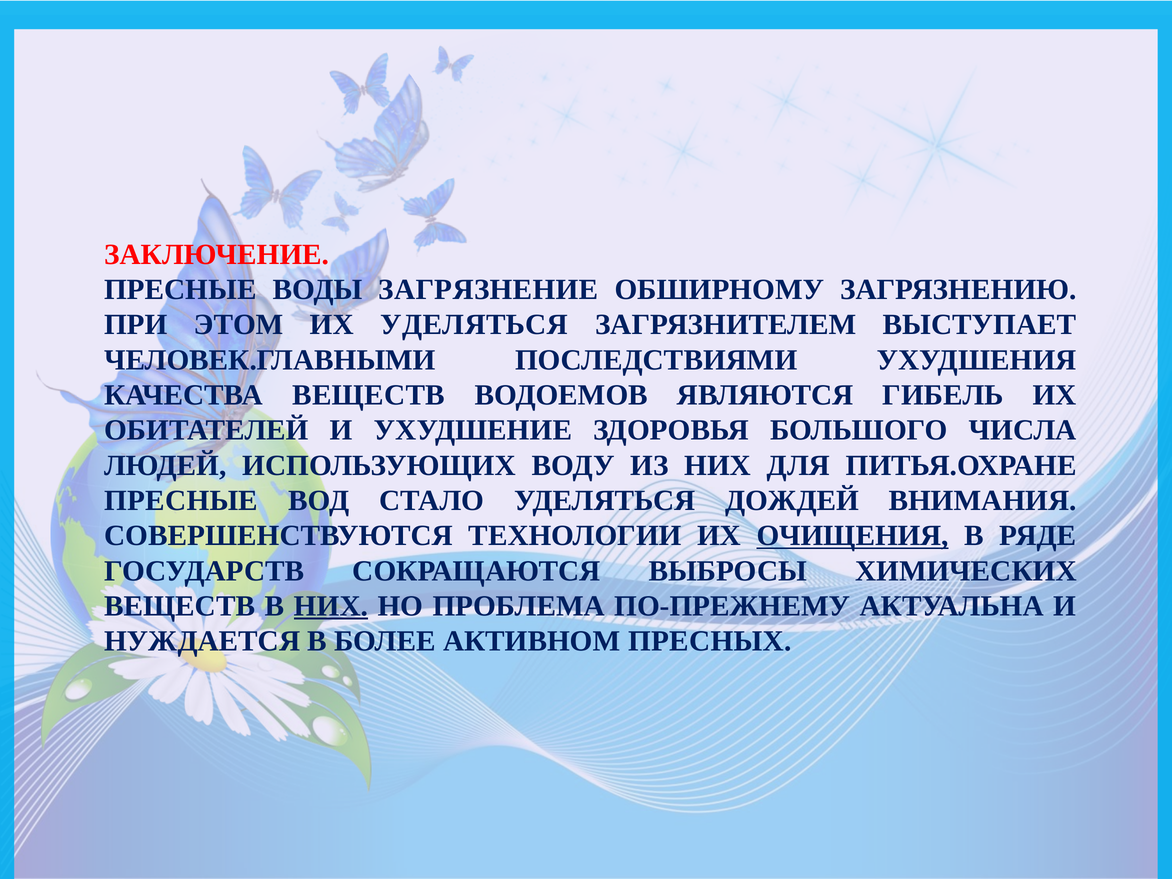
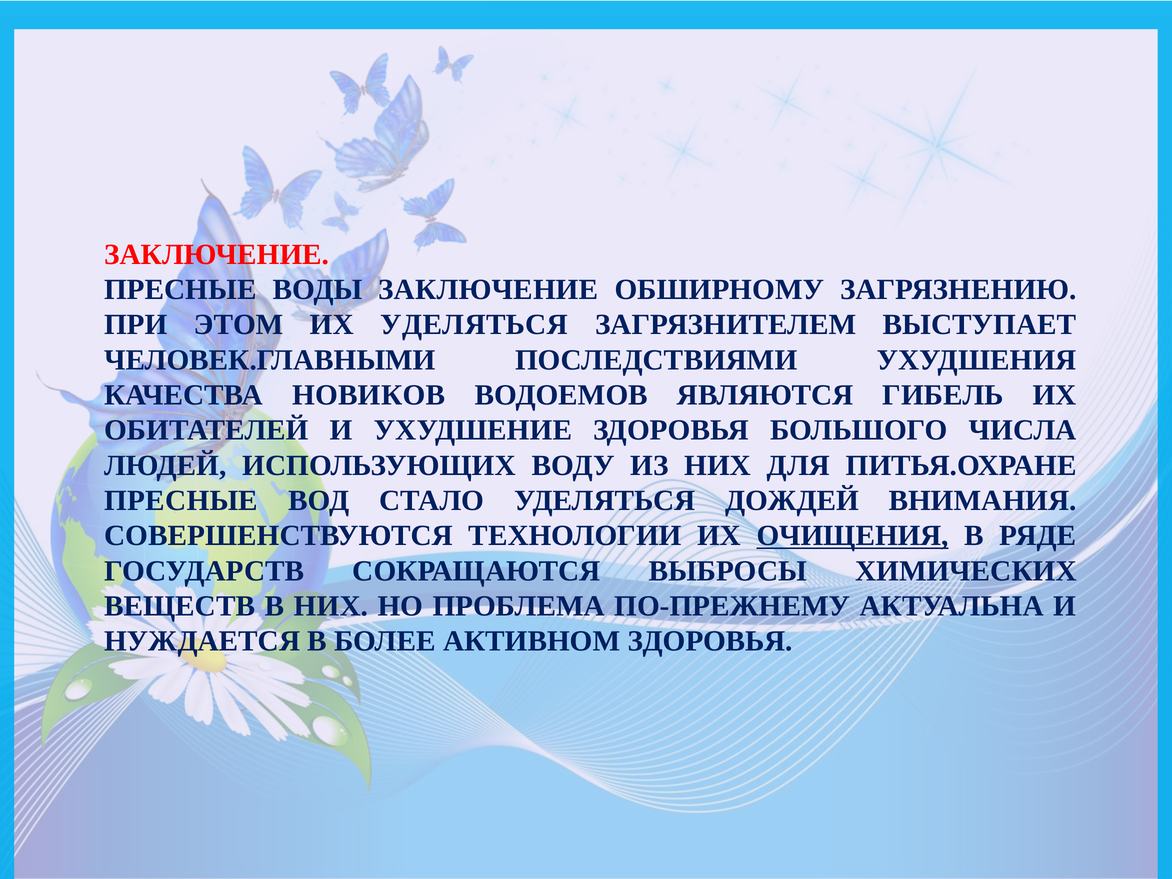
ВОДЫ ЗАГРЯЗНЕНИЕ: ЗАГРЯЗНЕНИЕ -> ЗАКЛЮЧЕНИЕ
КАЧЕСТВА ВЕЩЕСТВ: ВЕЩЕСТВ -> НОВИКОВ
НИХ at (331, 606) underline: present -> none
АКТИВНОМ ПРЕСНЫХ: ПРЕСНЫХ -> ЗДОРОВЬЯ
